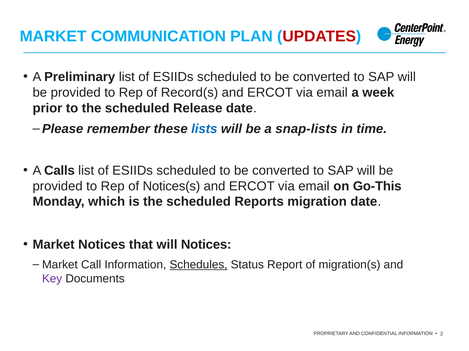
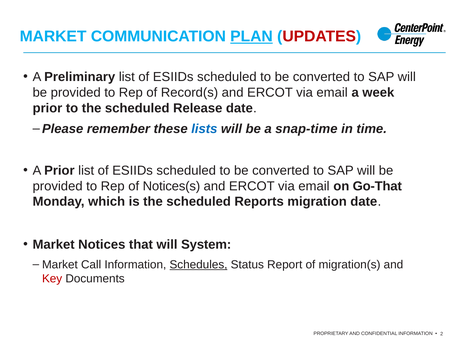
PLAN underline: none -> present
snap-lists: snap-lists -> snap-time
A Calls: Calls -> Prior
Go-This: Go-This -> Go-That
will Notices: Notices -> System
Key colour: purple -> red
